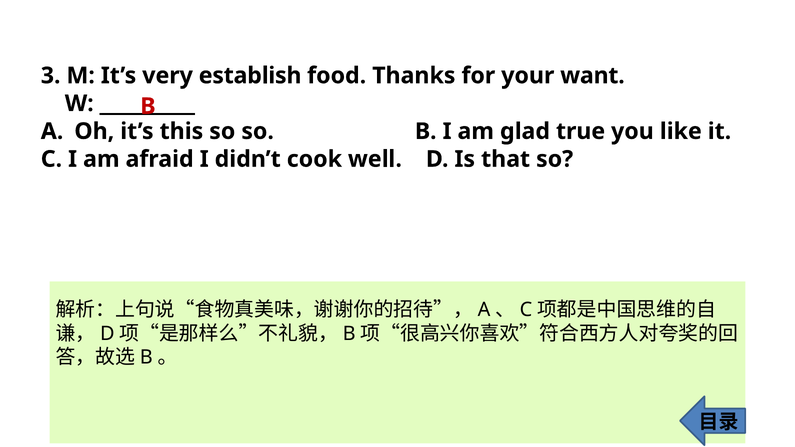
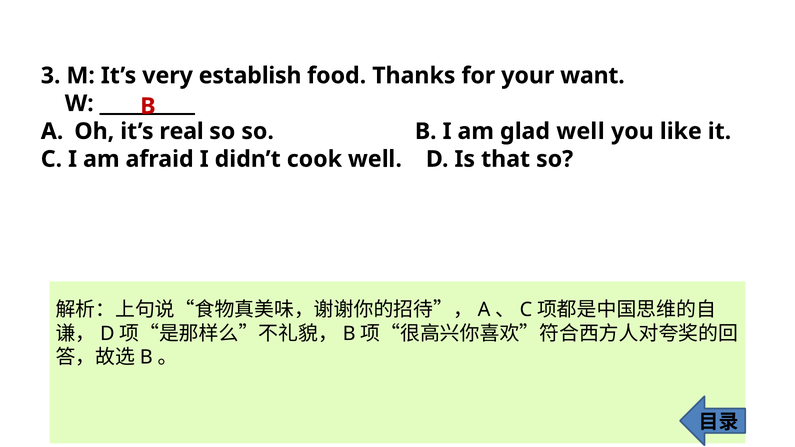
this: this -> real
glad true: true -> well
